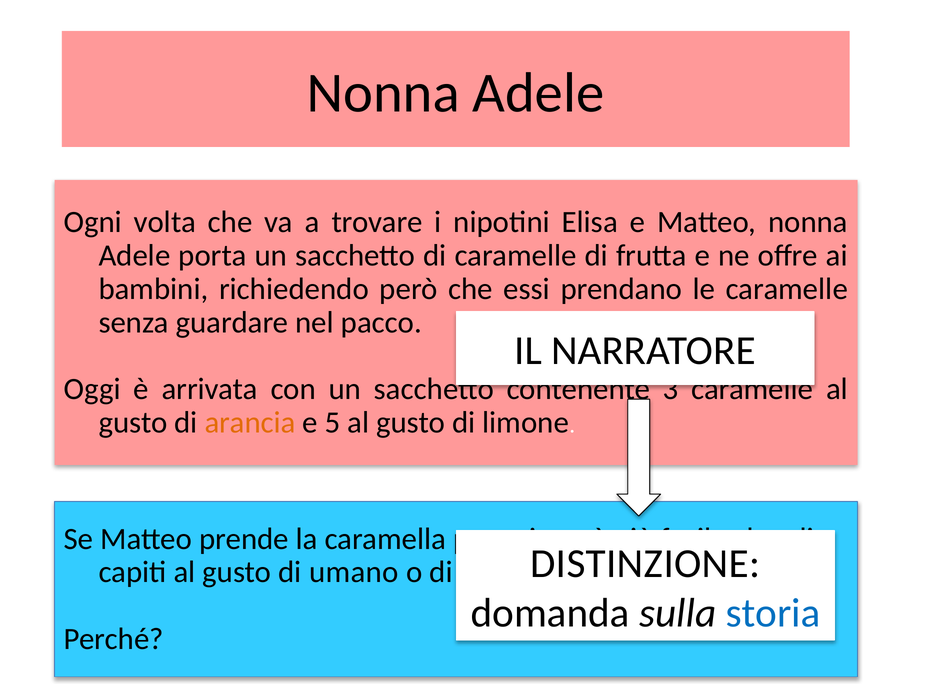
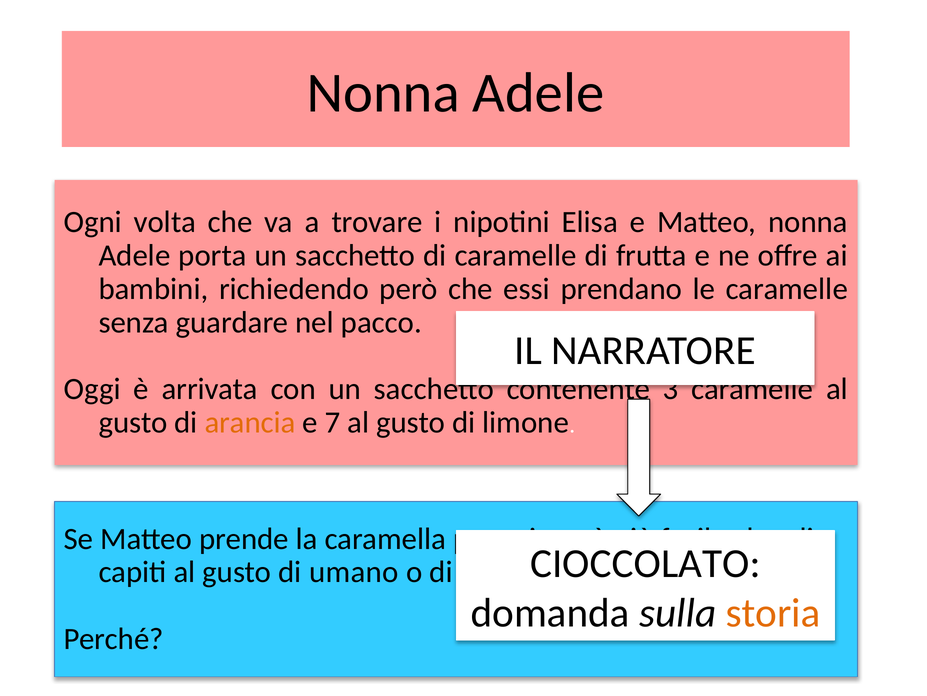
5: 5 -> 7
DISTINZIONE: DISTINZIONE -> CIOCCOLATO
storia colour: blue -> orange
